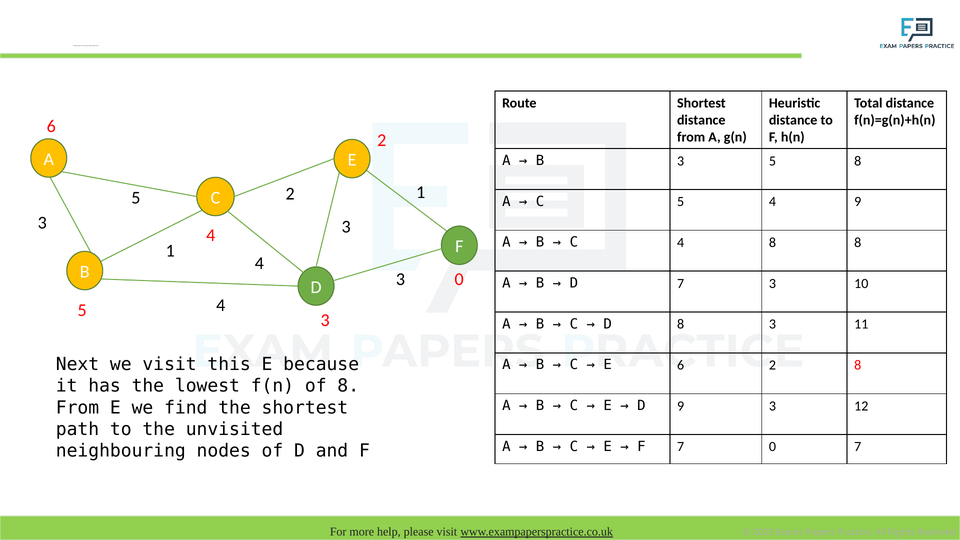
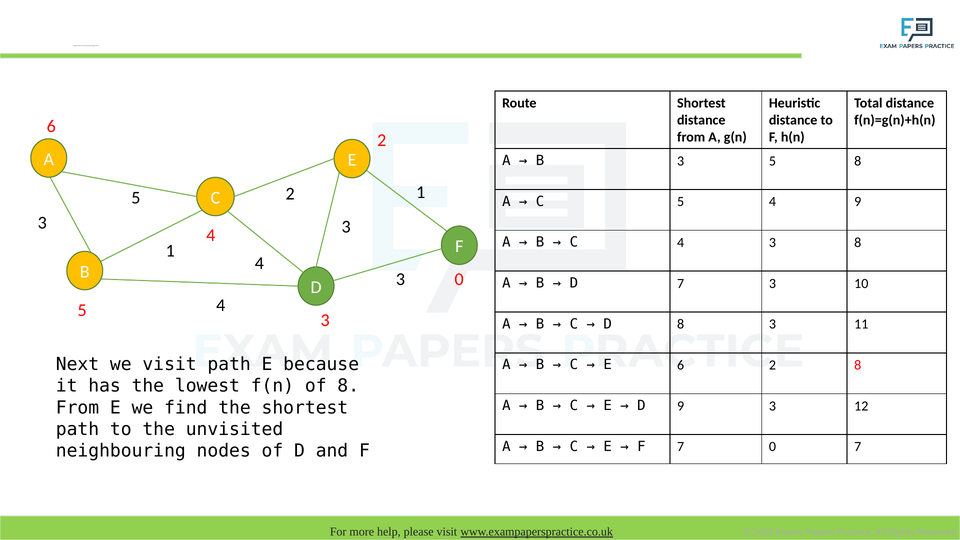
C 4 8: 8 -> 3
visit this: this -> path
